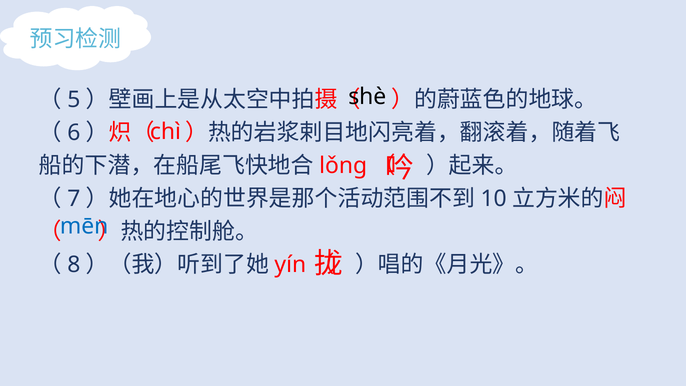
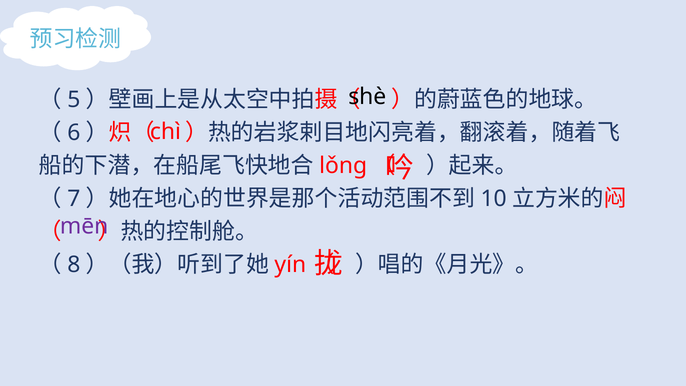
mēn colour: blue -> purple
